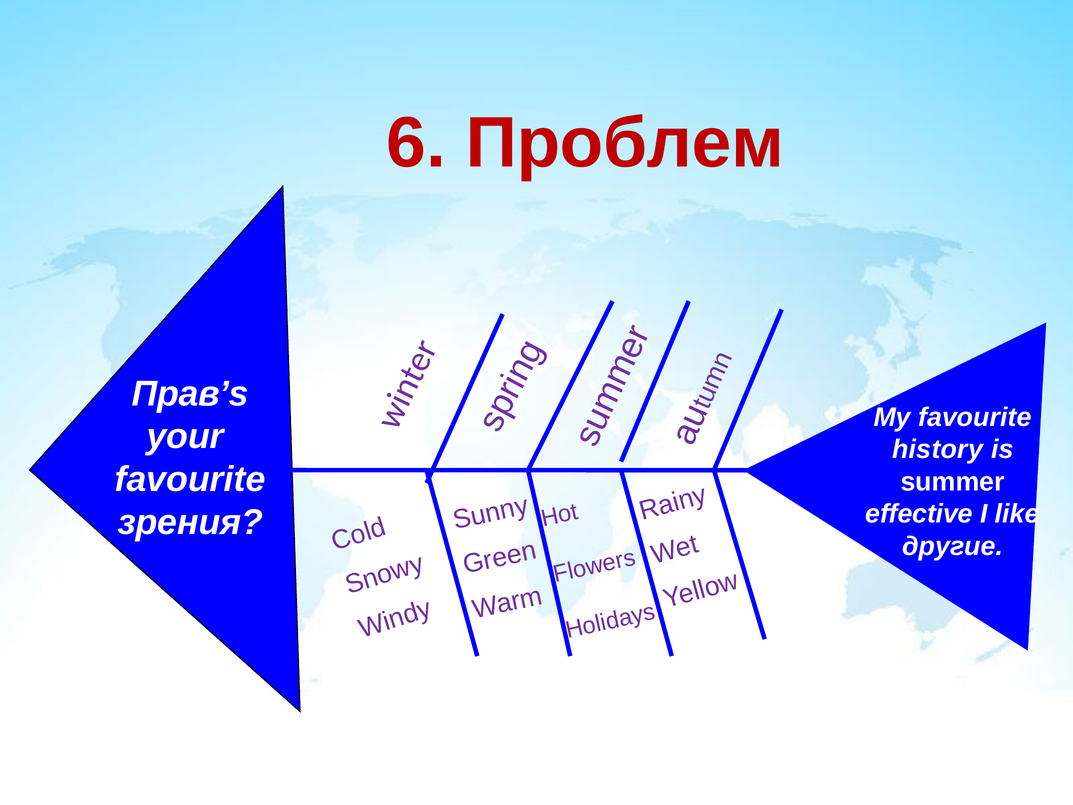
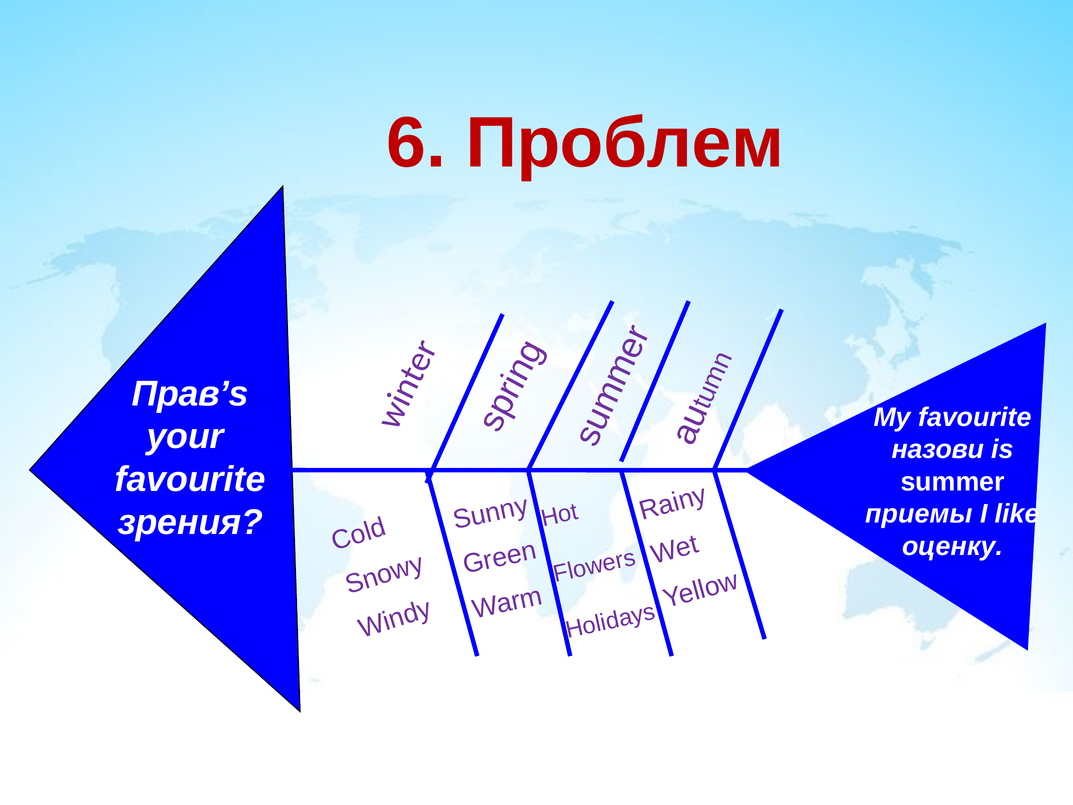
history: history -> назови
effective: effective -> приемы
другие: другие -> оценку
